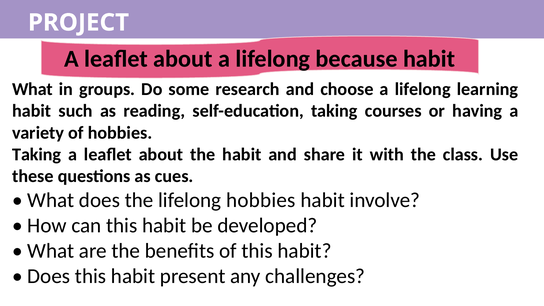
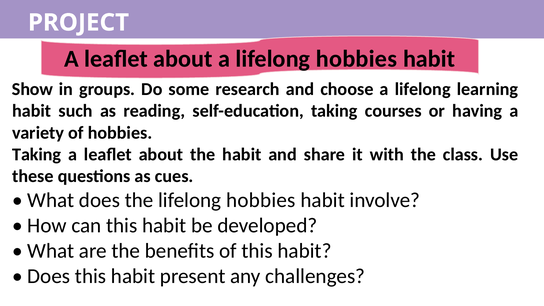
a lifelong because: because -> hobbies
What at (32, 89): What -> Show
